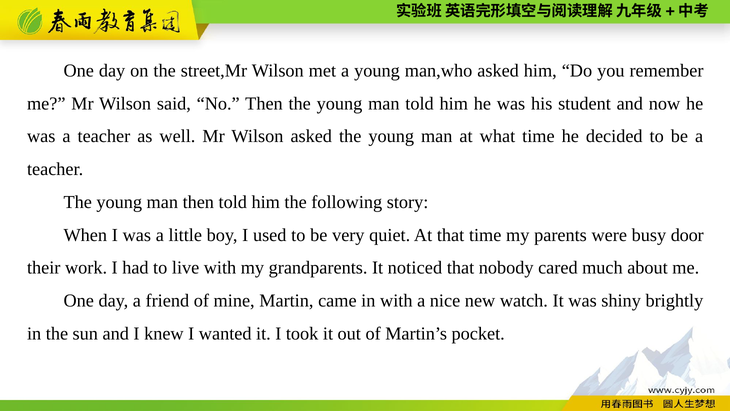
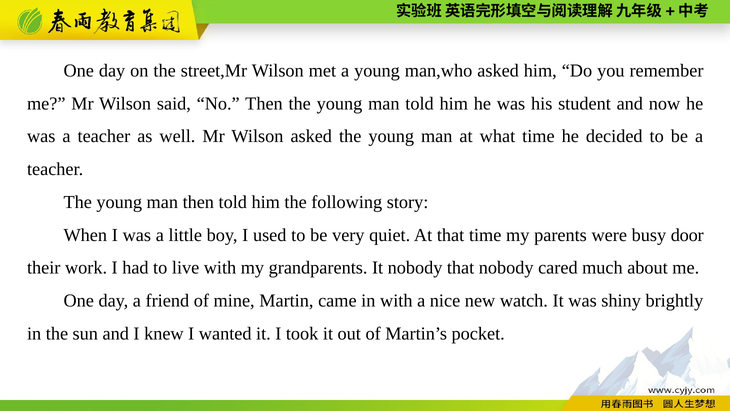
It noticed: noticed -> nobody
